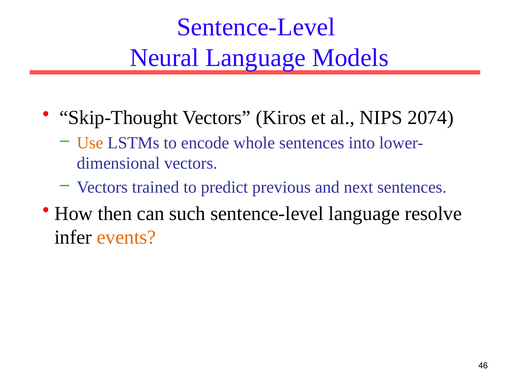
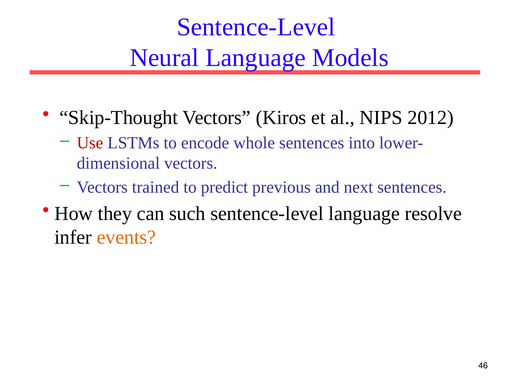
2074: 2074 -> 2012
Use colour: orange -> red
then: then -> they
